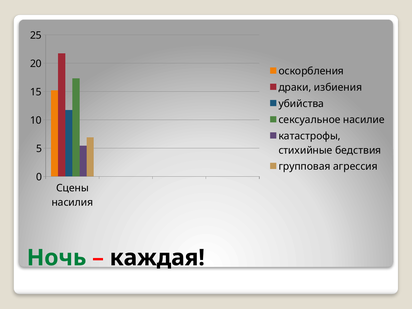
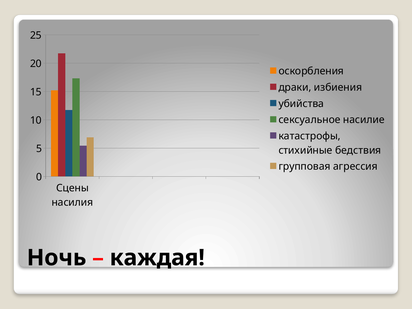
Ночь colour: green -> black
